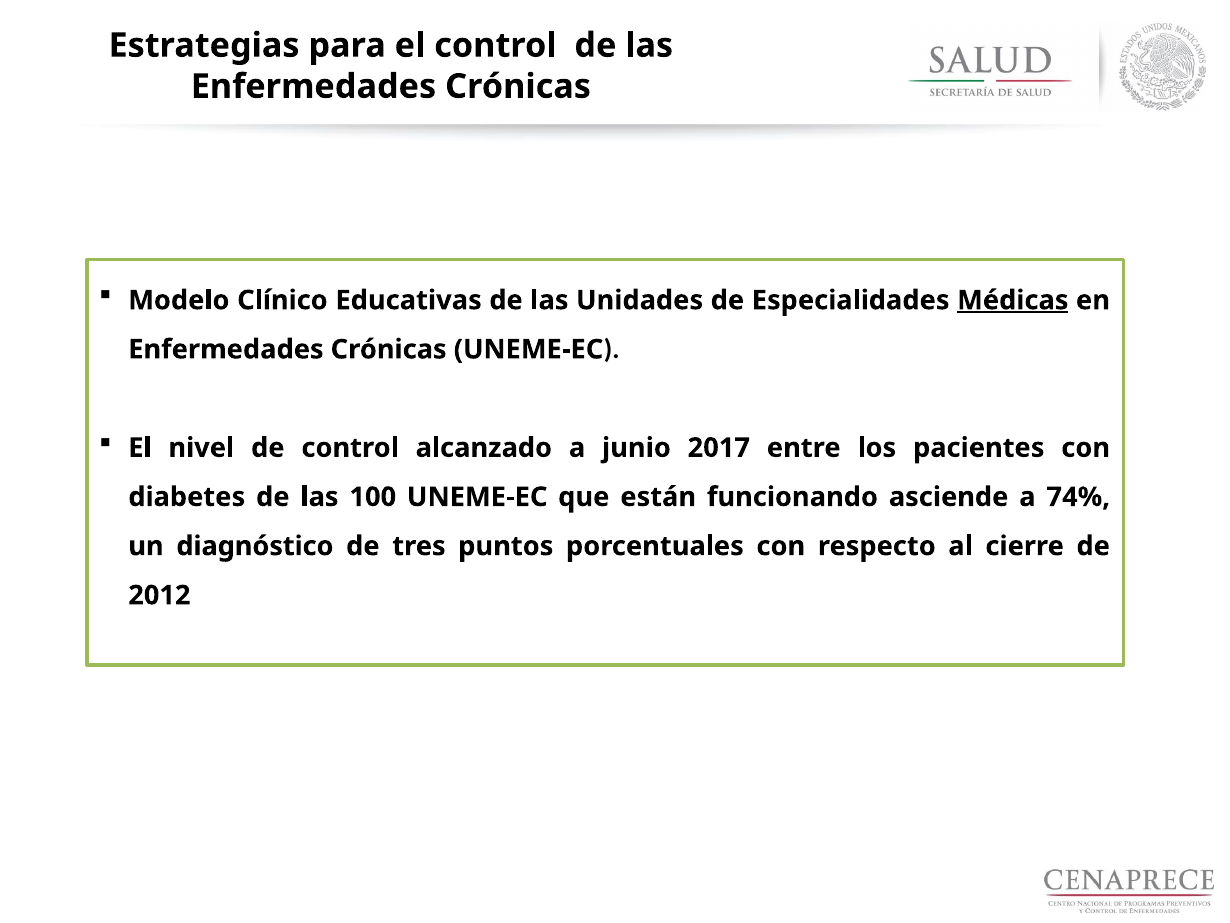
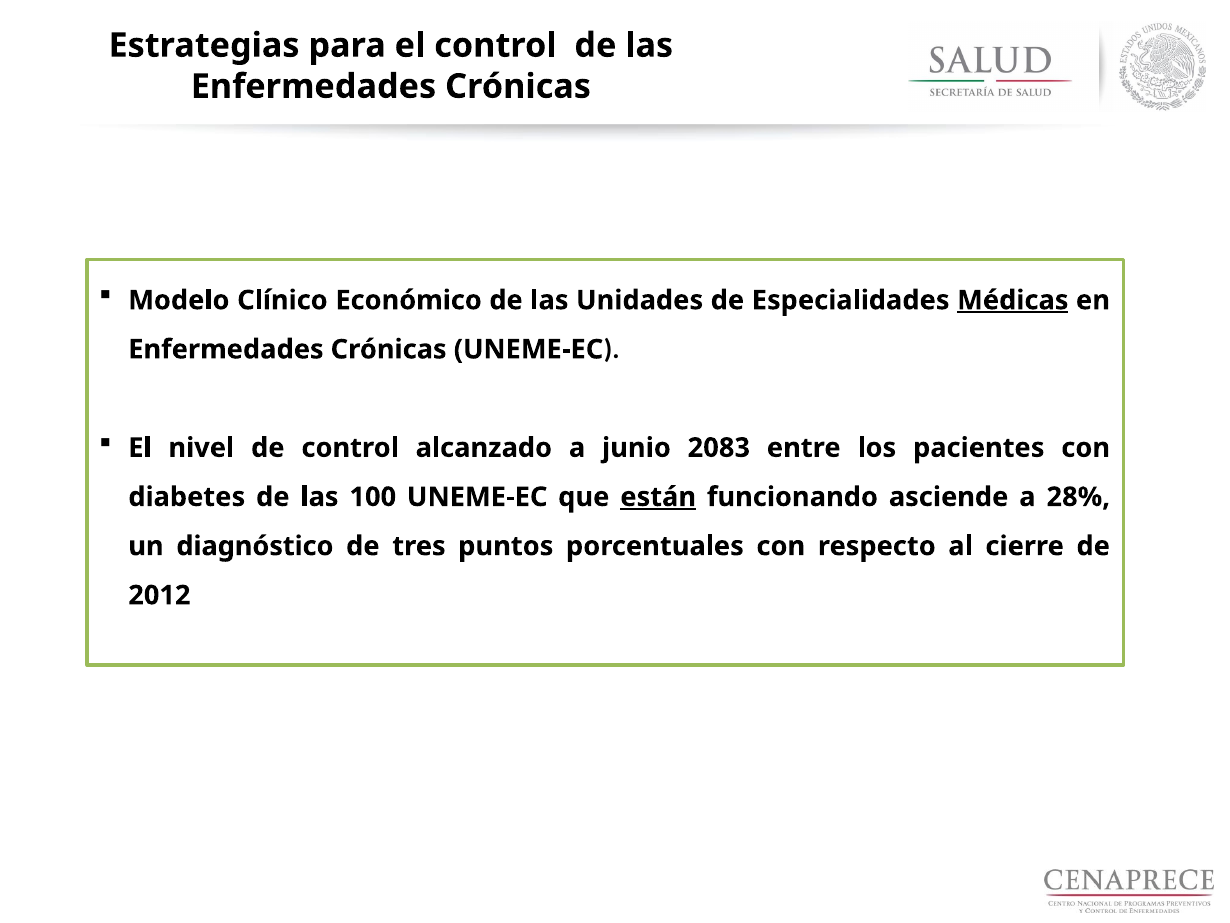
Educativas: Educativas -> Económico
2017: 2017 -> 2083
están underline: none -> present
74%: 74% -> 28%
